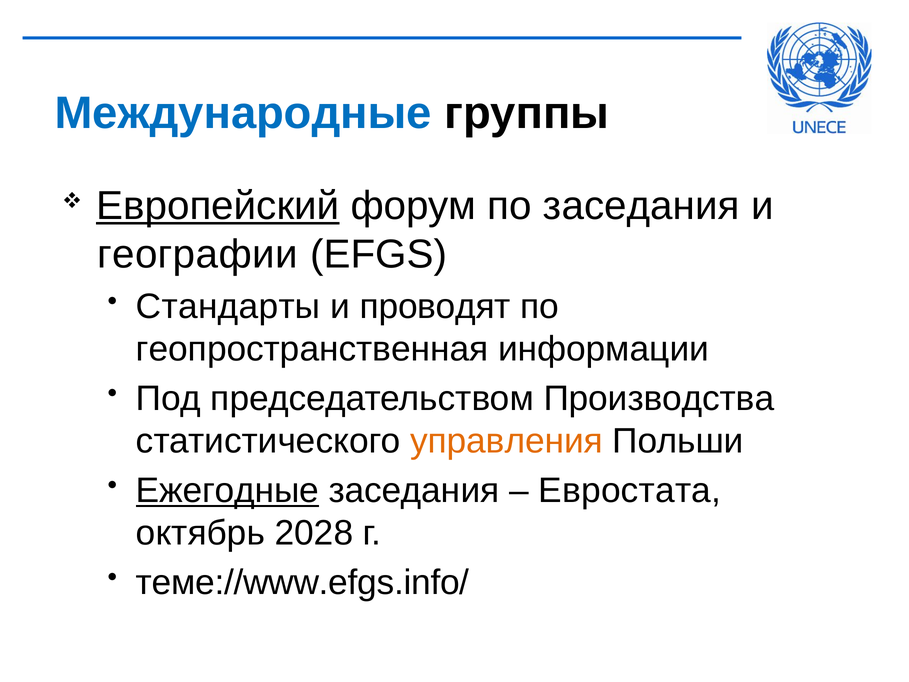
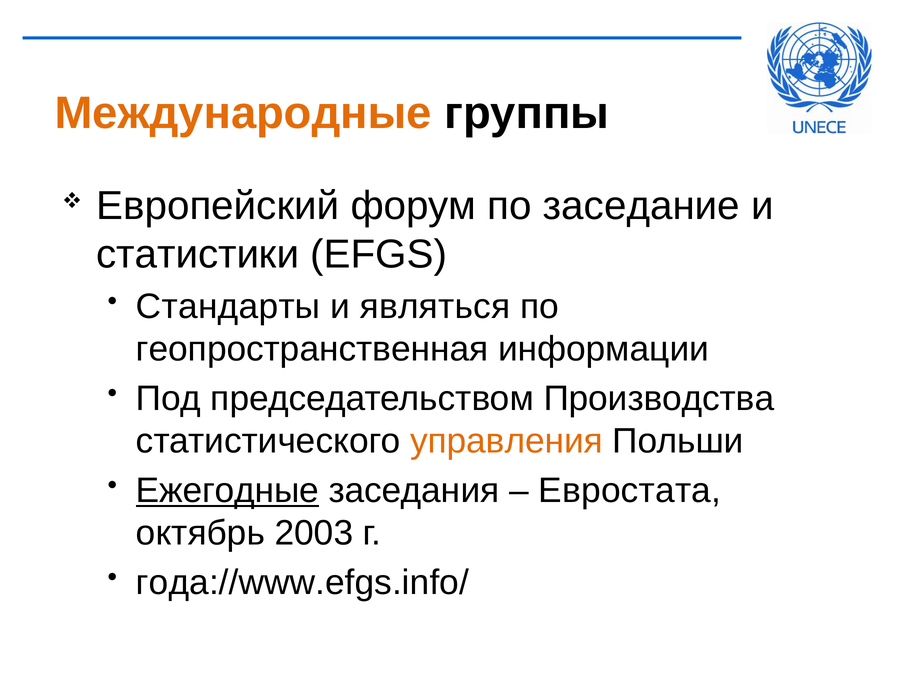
Международные colour: blue -> orange
Европейский underline: present -> none
по заседания: заседания -> заседание
географии: географии -> статистики
проводят: проводят -> являться
2028: 2028 -> 2003
теме://www.efgs.info/: теме://www.efgs.info/ -> года://www.efgs.info/
